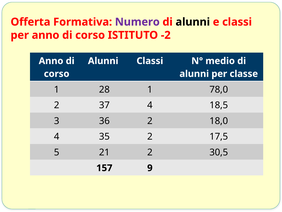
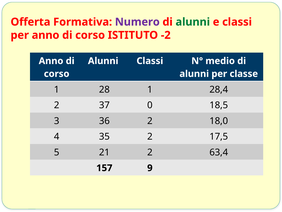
alunni at (193, 22) colour: black -> green
78,0: 78,0 -> 28,4
37 4: 4 -> 0
30,5: 30,5 -> 63,4
